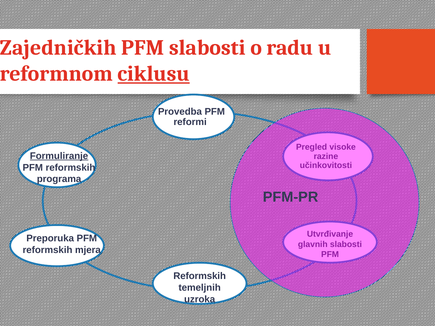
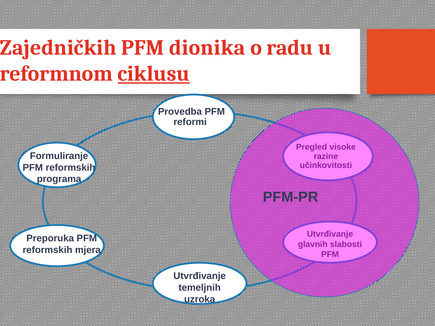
PFM slabosti: slabosti -> dionika
Formuliranje underline: present -> none
Reformskih at (200, 276): Reformskih -> Utvrđivanje
